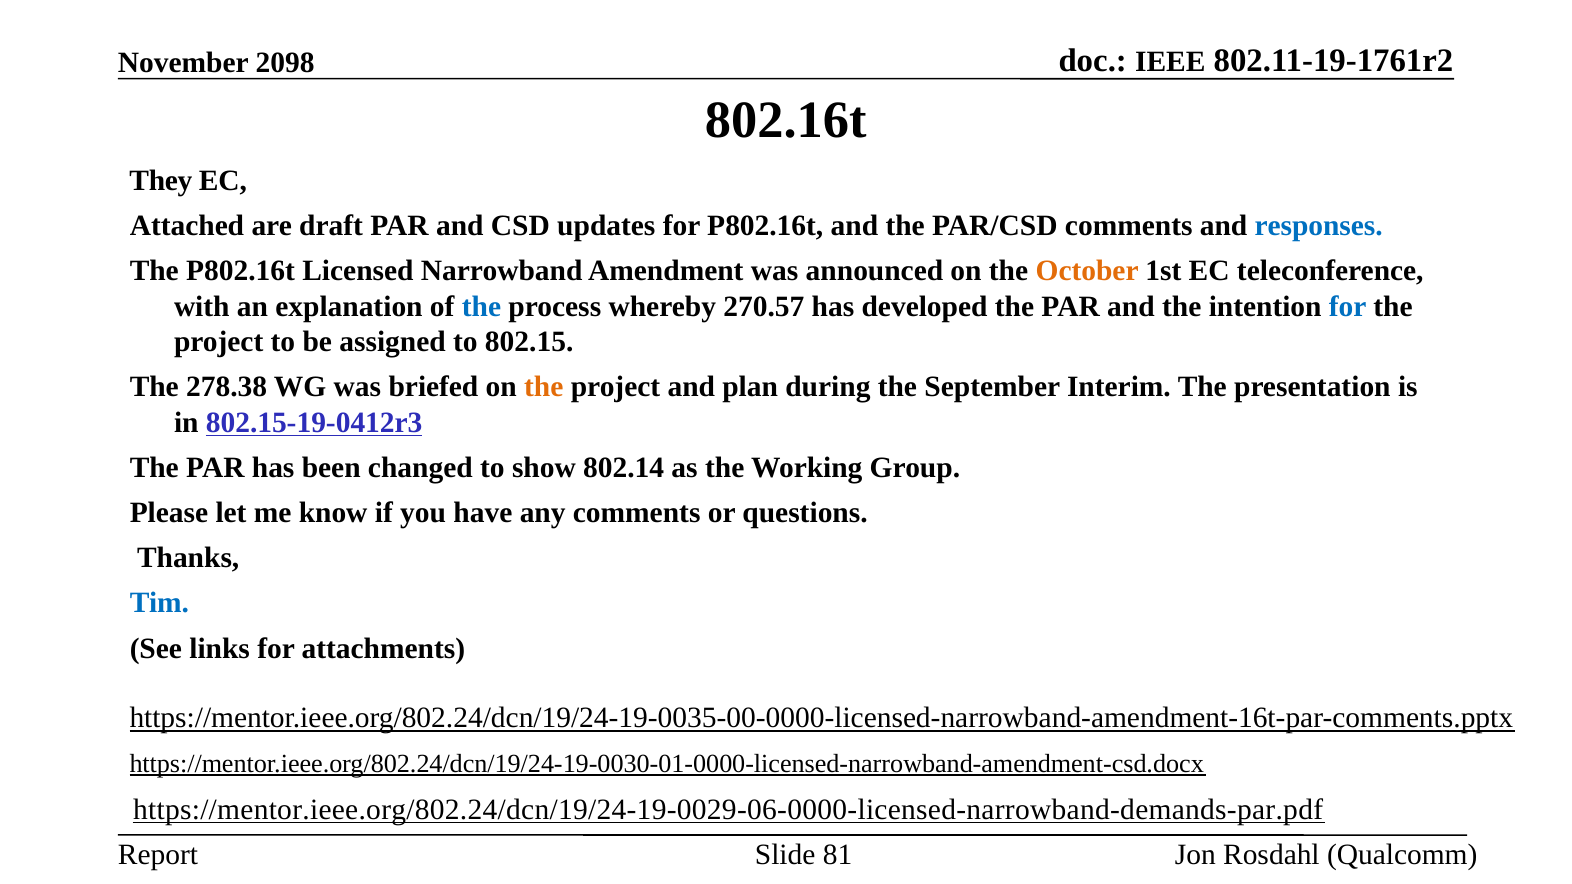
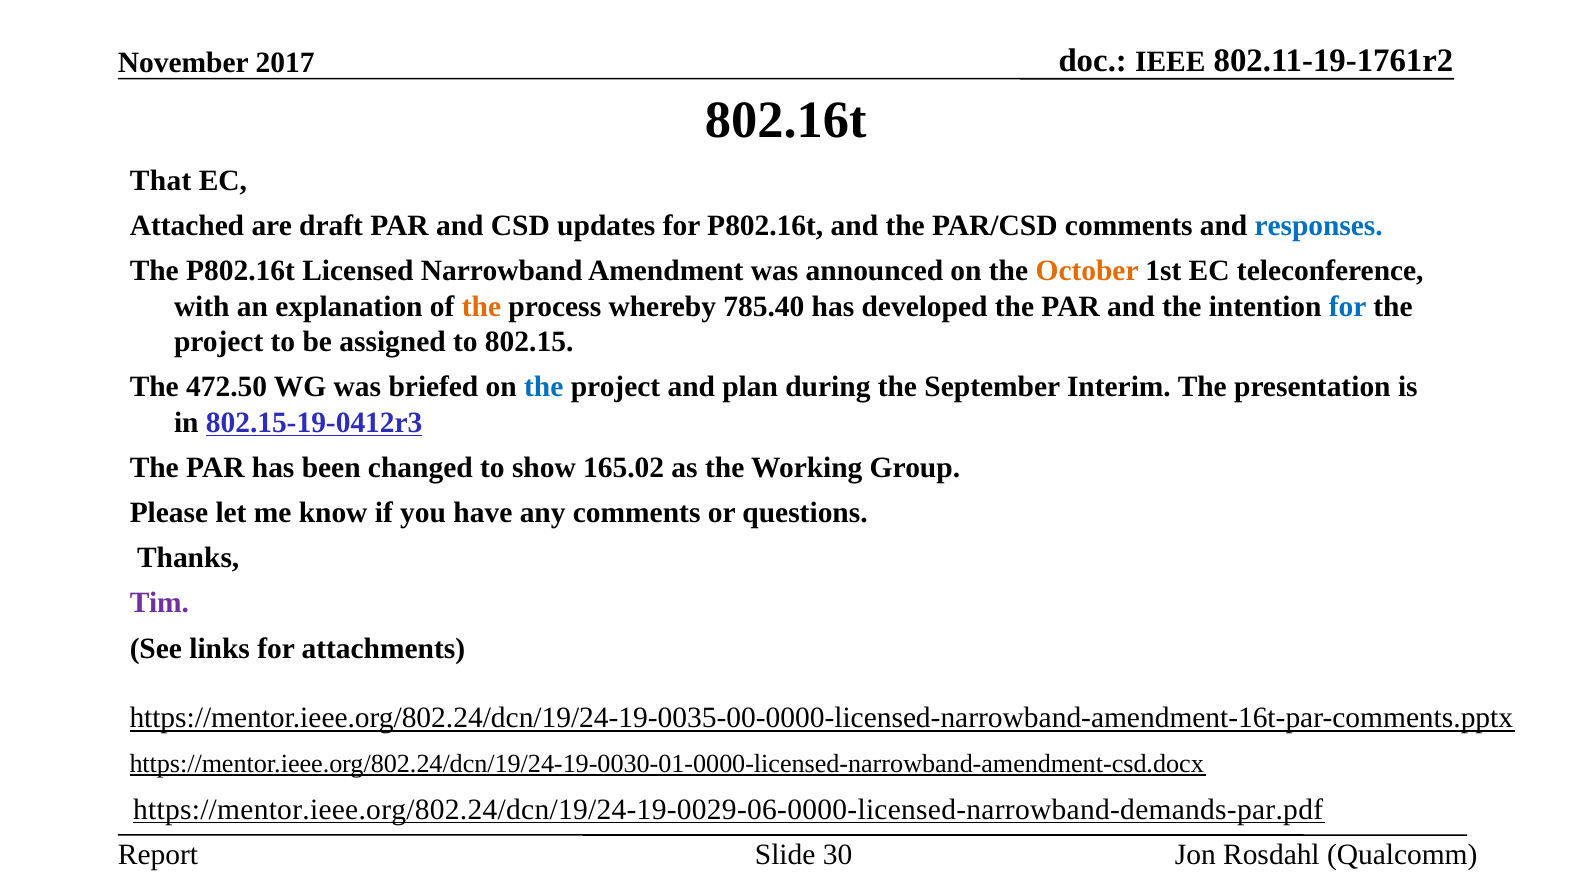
2098: 2098 -> 2017
They: They -> That
the at (481, 307) colour: blue -> orange
270.57: 270.57 -> 785.40
278.38: 278.38 -> 472.50
the at (544, 387) colour: orange -> blue
802.14: 802.14 -> 165.02
Tim colour: blue -> purple
81: 81 -> 30
